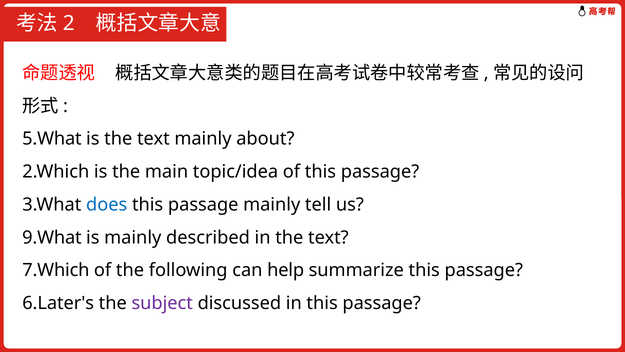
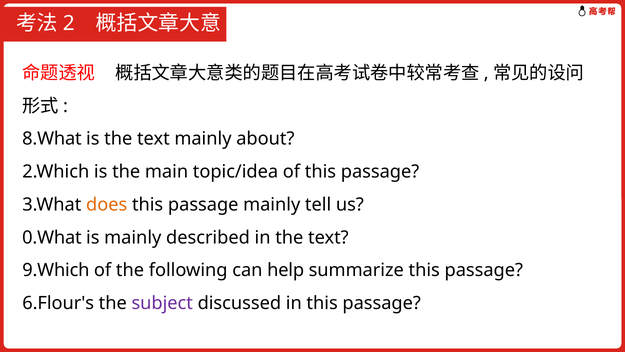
5.What: 5.What -> 8.What
does colour: blue -> orange
9.What: 9.What -> 0.What
7.Which: 7.Which -> 9.Which
6.Later's: 6.Later's -> 6.Flour's
